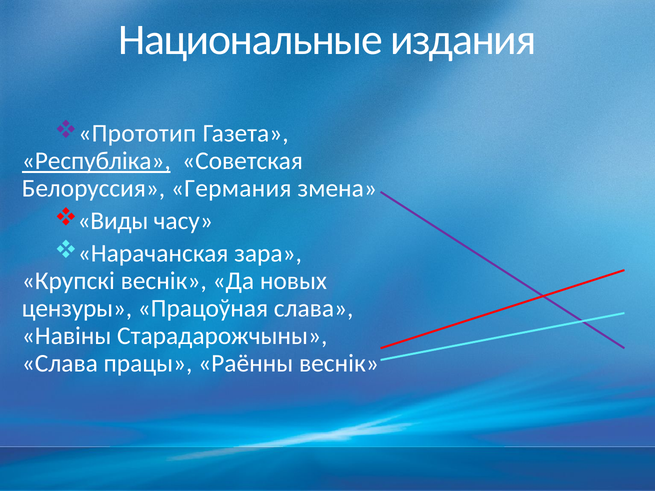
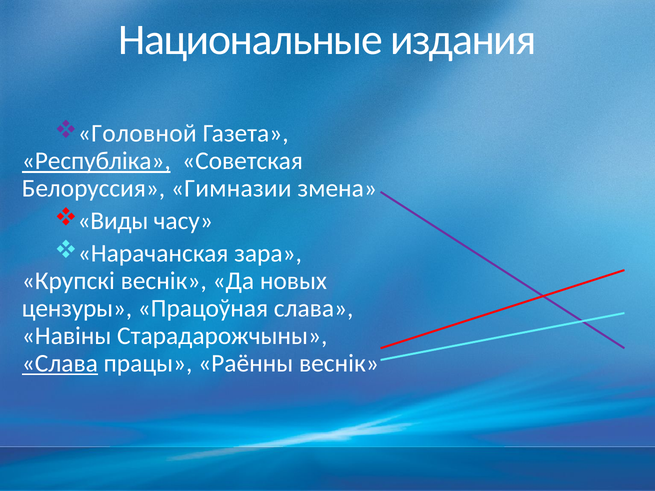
Прототип: Прототип -> Головной
Германия: Германия -> Гимназии
Слава at (60, 364) underline: none -> present
